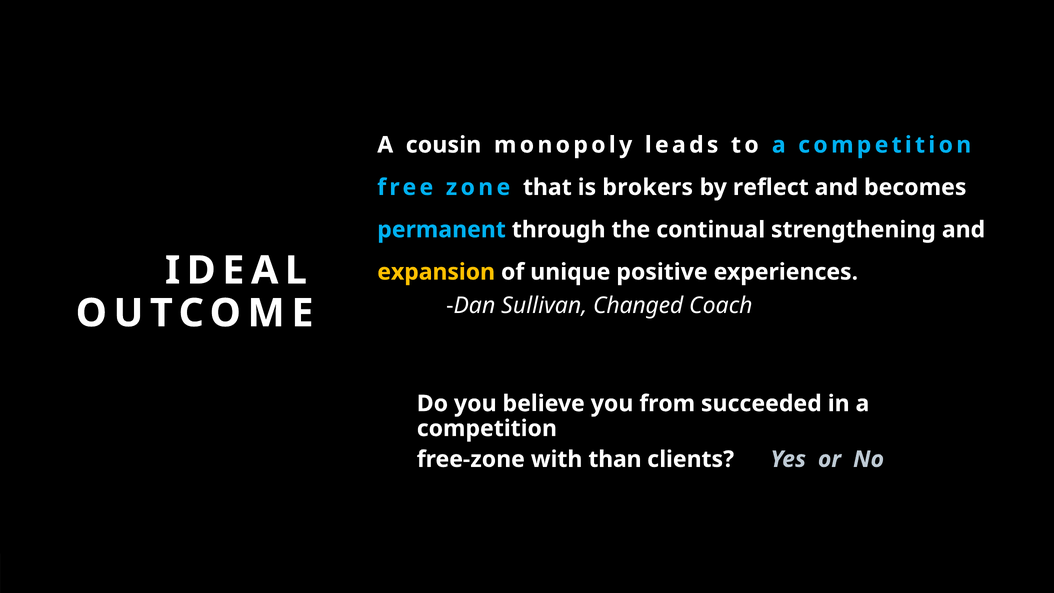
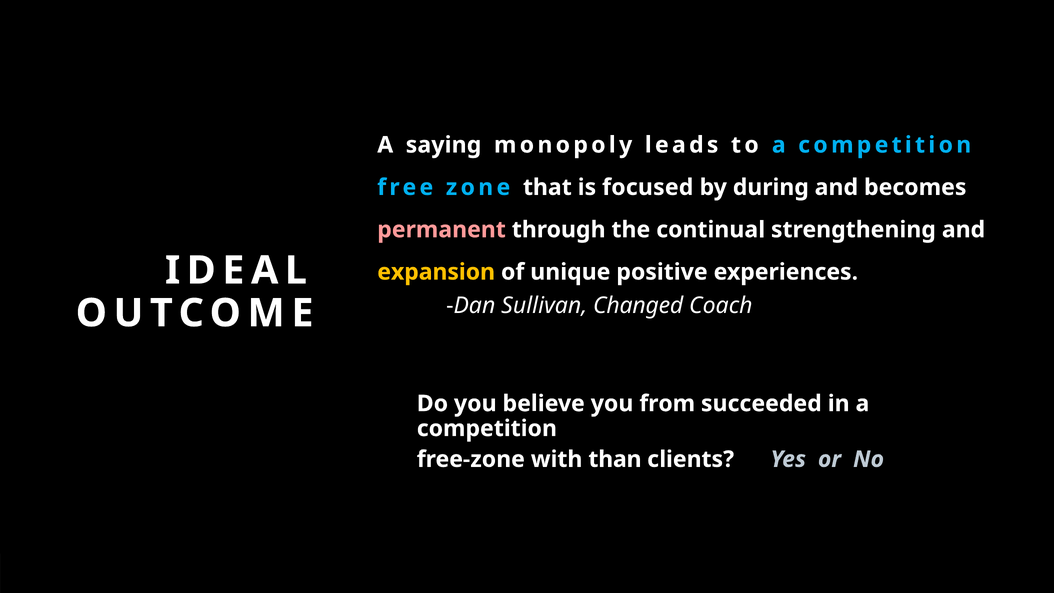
cousin: cousin -> saying
brokers: brokers -> focused
reflect: reflect -> during
permanent colour: light blue -> pink
